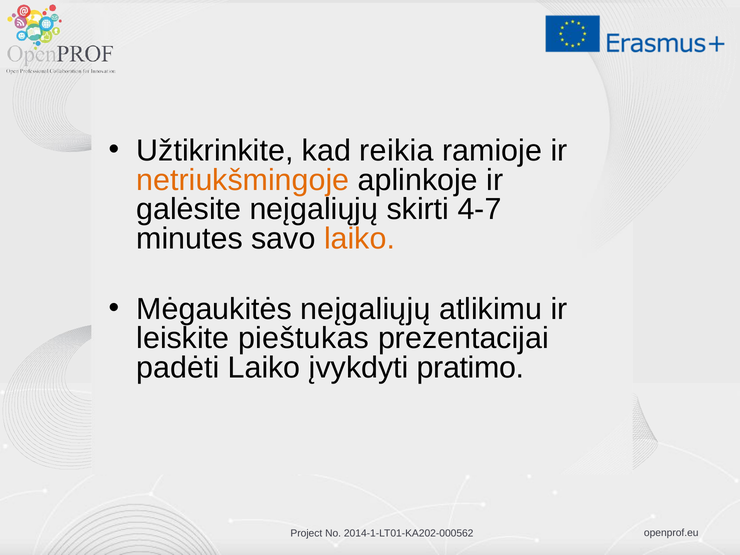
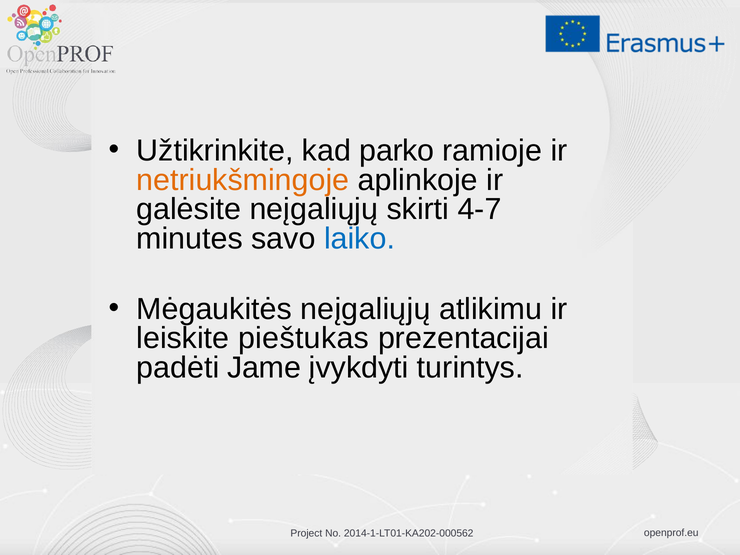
reikia: reikia -> parko
laiko at (359, 239) colour: orange -> blue
padėti Laiko: Laiko -> Jame
pratimo: pratimo -> turintys
